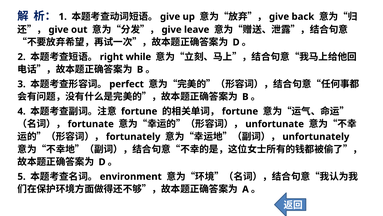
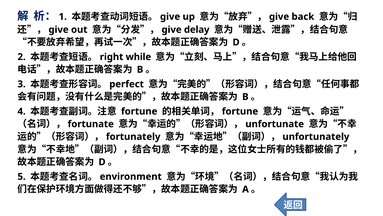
leave: leave -> delay
